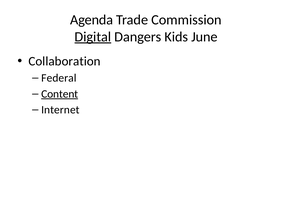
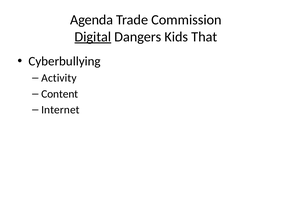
June: June -> That
Collaboration: Collaboration -> Cyberbullying
Federal: Federal -> Activity
Content underline: present -> none
